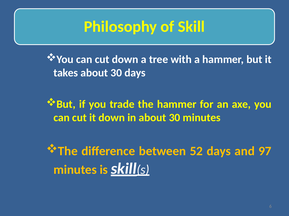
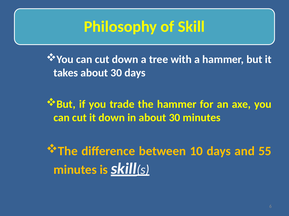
52: 52 -> 10
97: 97 -> 55
